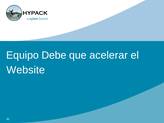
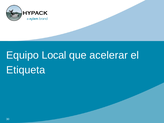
Debe: Debe -> Local
Website: Website -> Etiqueta
